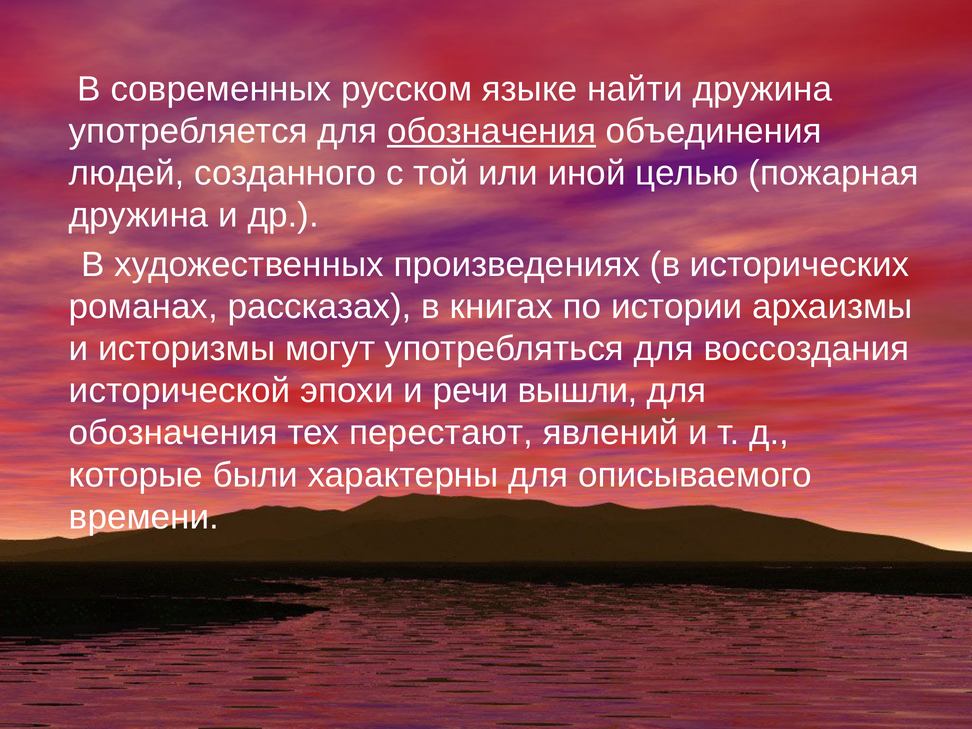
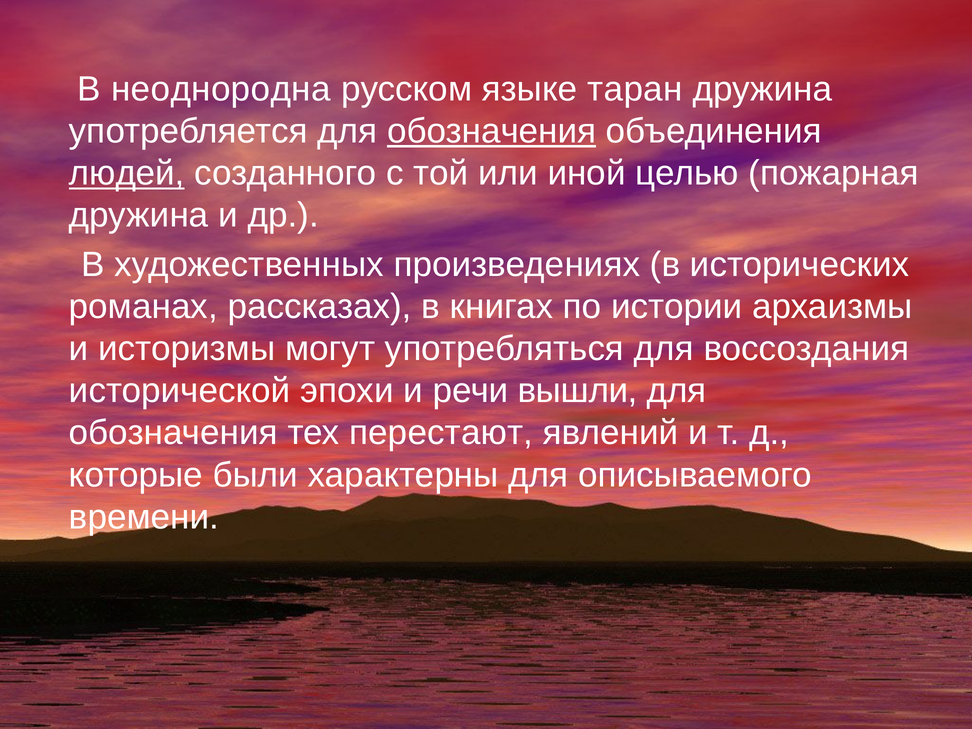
современных: современных -> неоднородна
найти: найти -> таран
людей underline: none -> present
